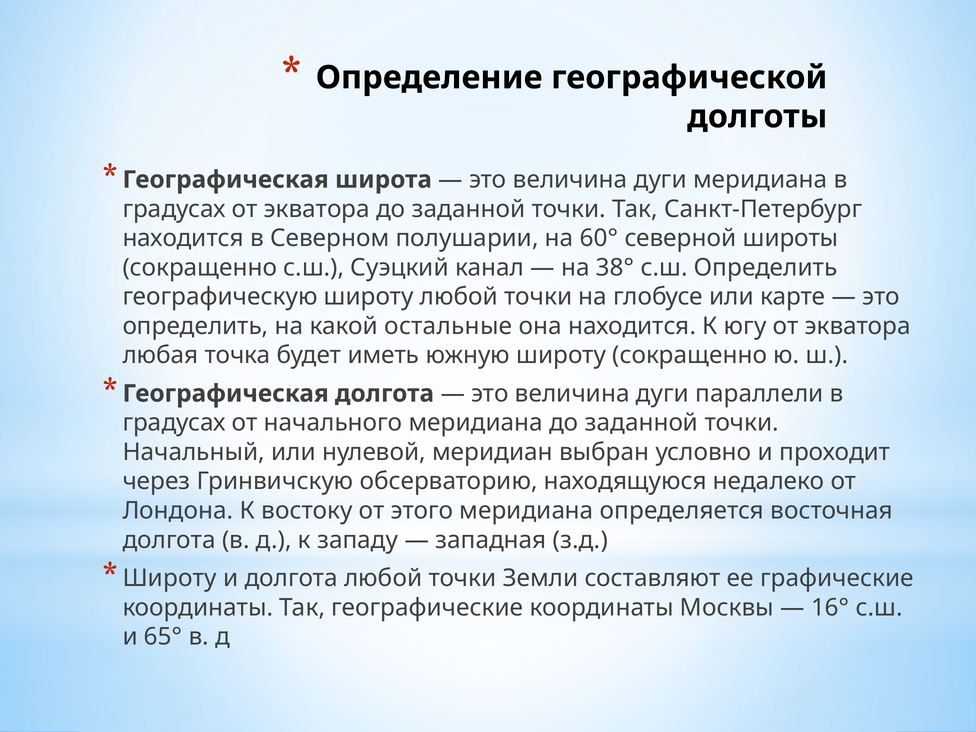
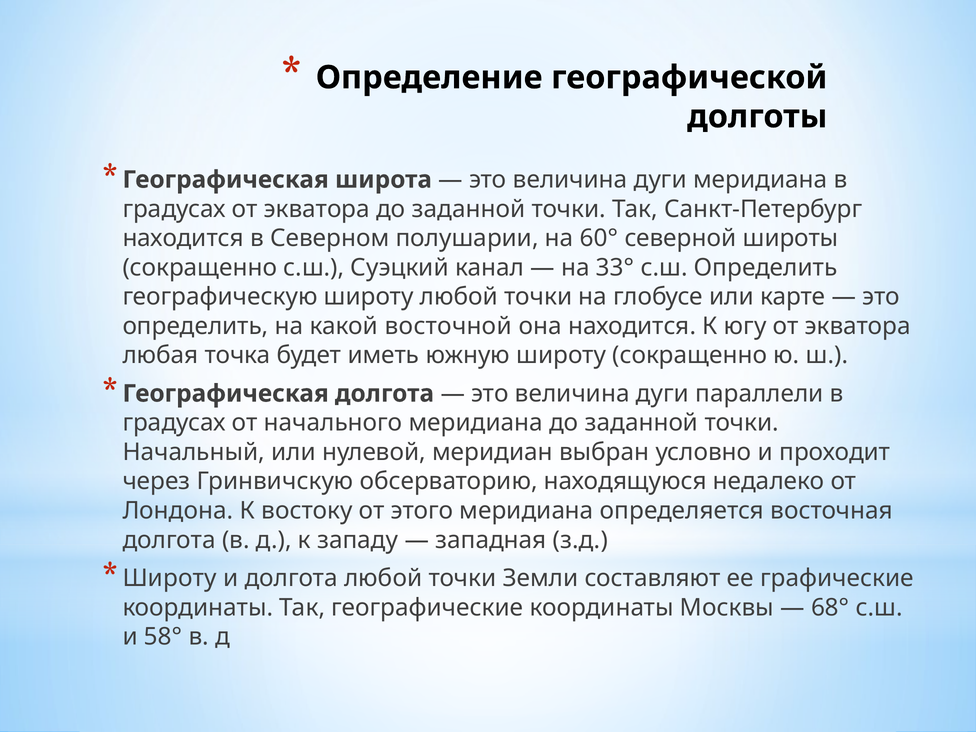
38°: 38° -> 33°
остальные: остальные -> восточной
16°: 16° -> 68°
65°: 65° -> 58°
